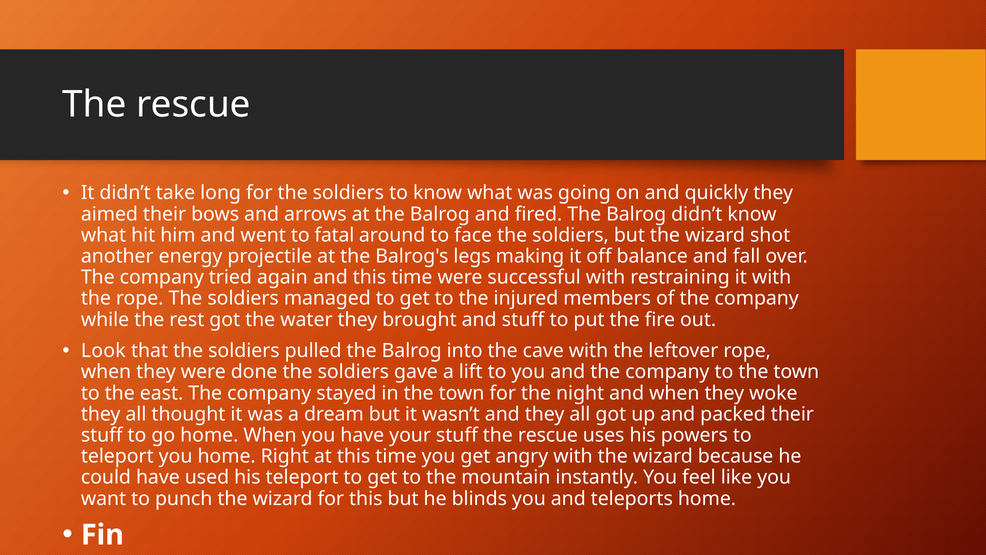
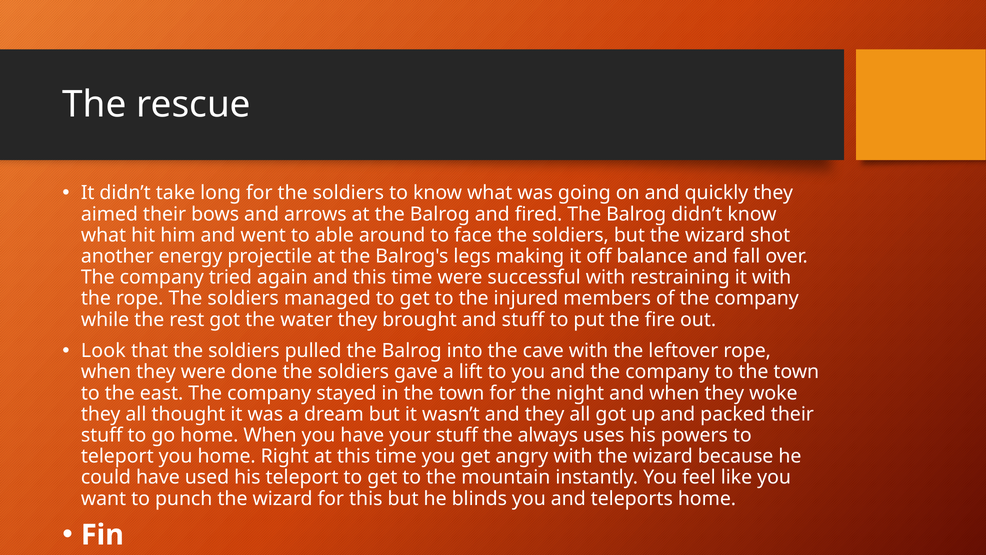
fatal: fatal -> able
stuff the rescue: rescue -> always
